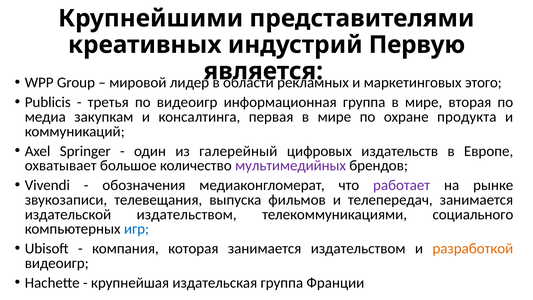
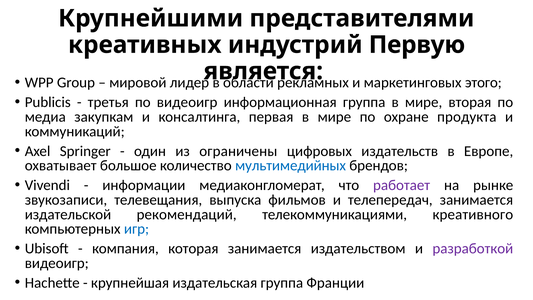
галерейный: галерейный -> ограничены
мультимедийных colour: purple -> blue
обозначения: обозначения -> информации
издательской издательством: издательством -> рекомендаций
социального: социального -> креативного
разработкой colour: orange -> purple
